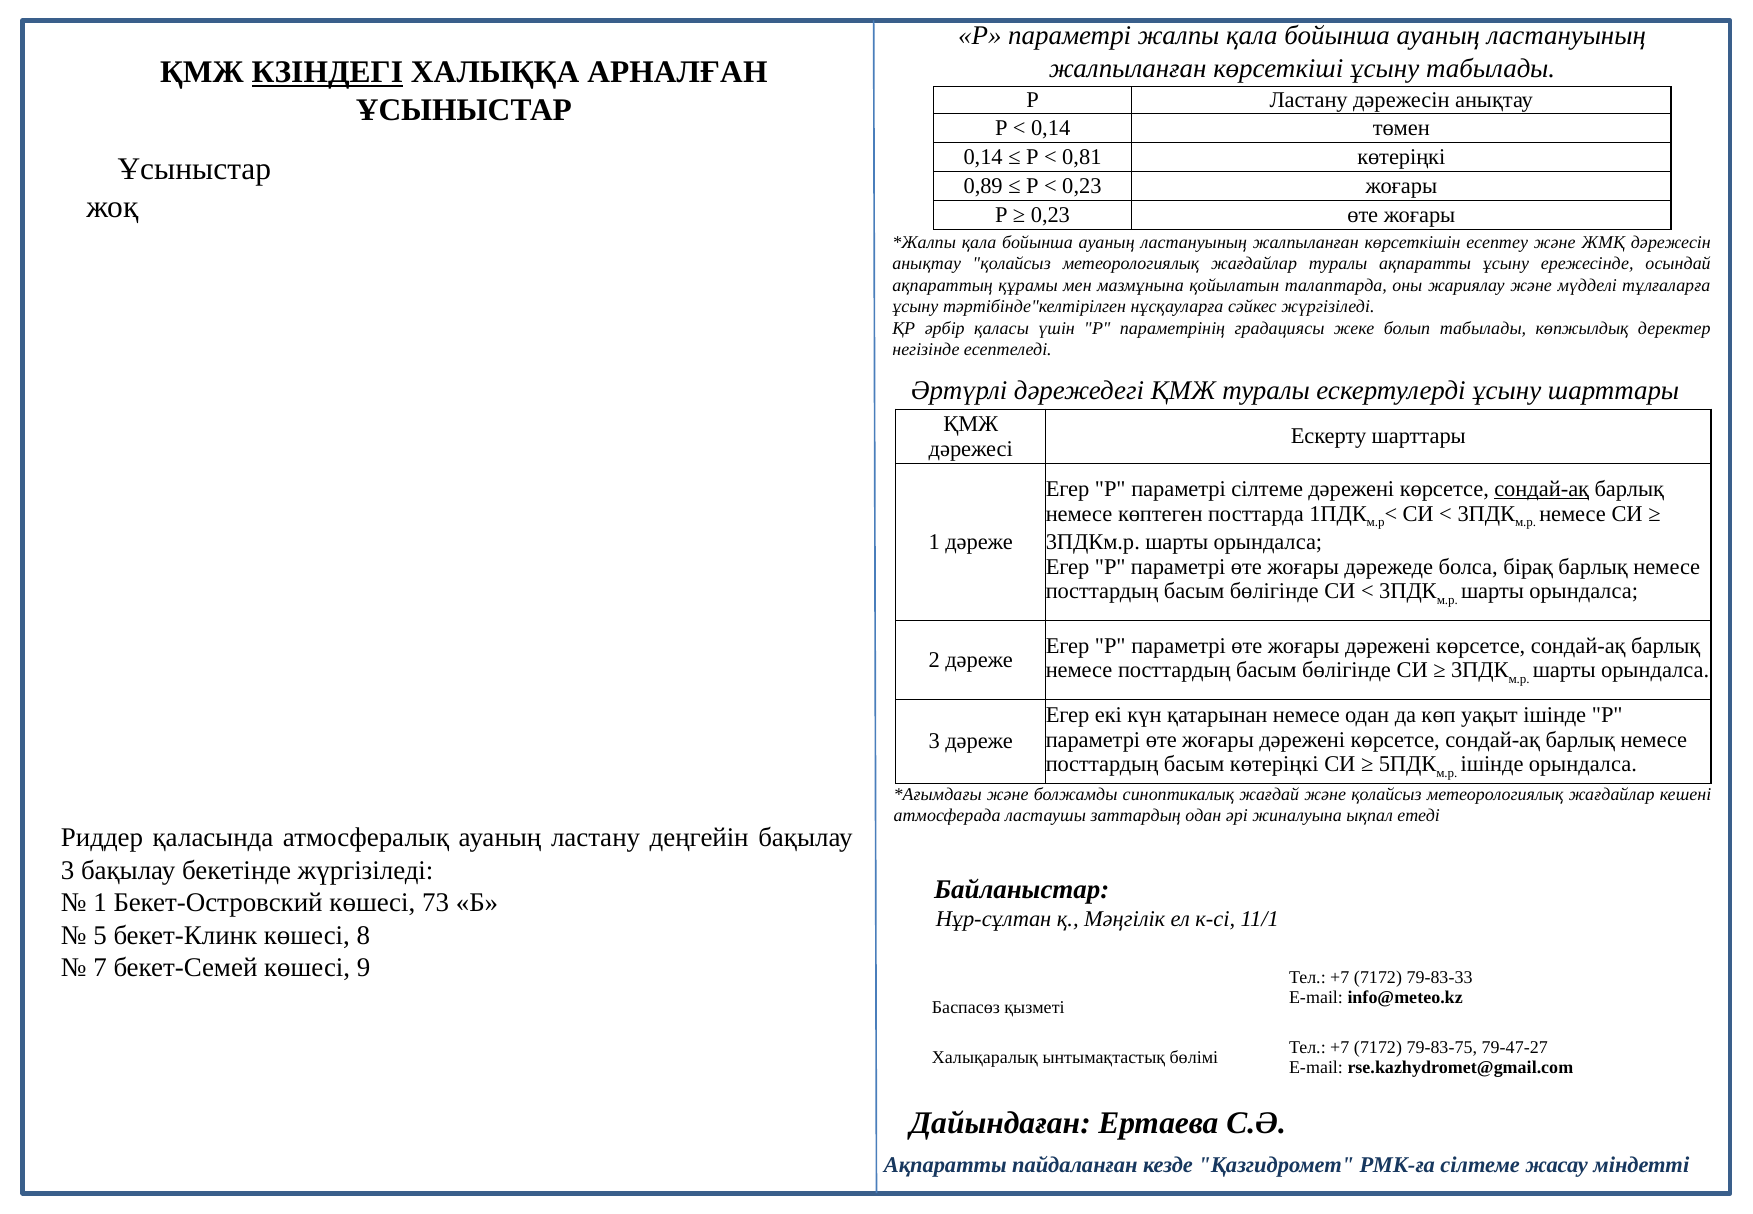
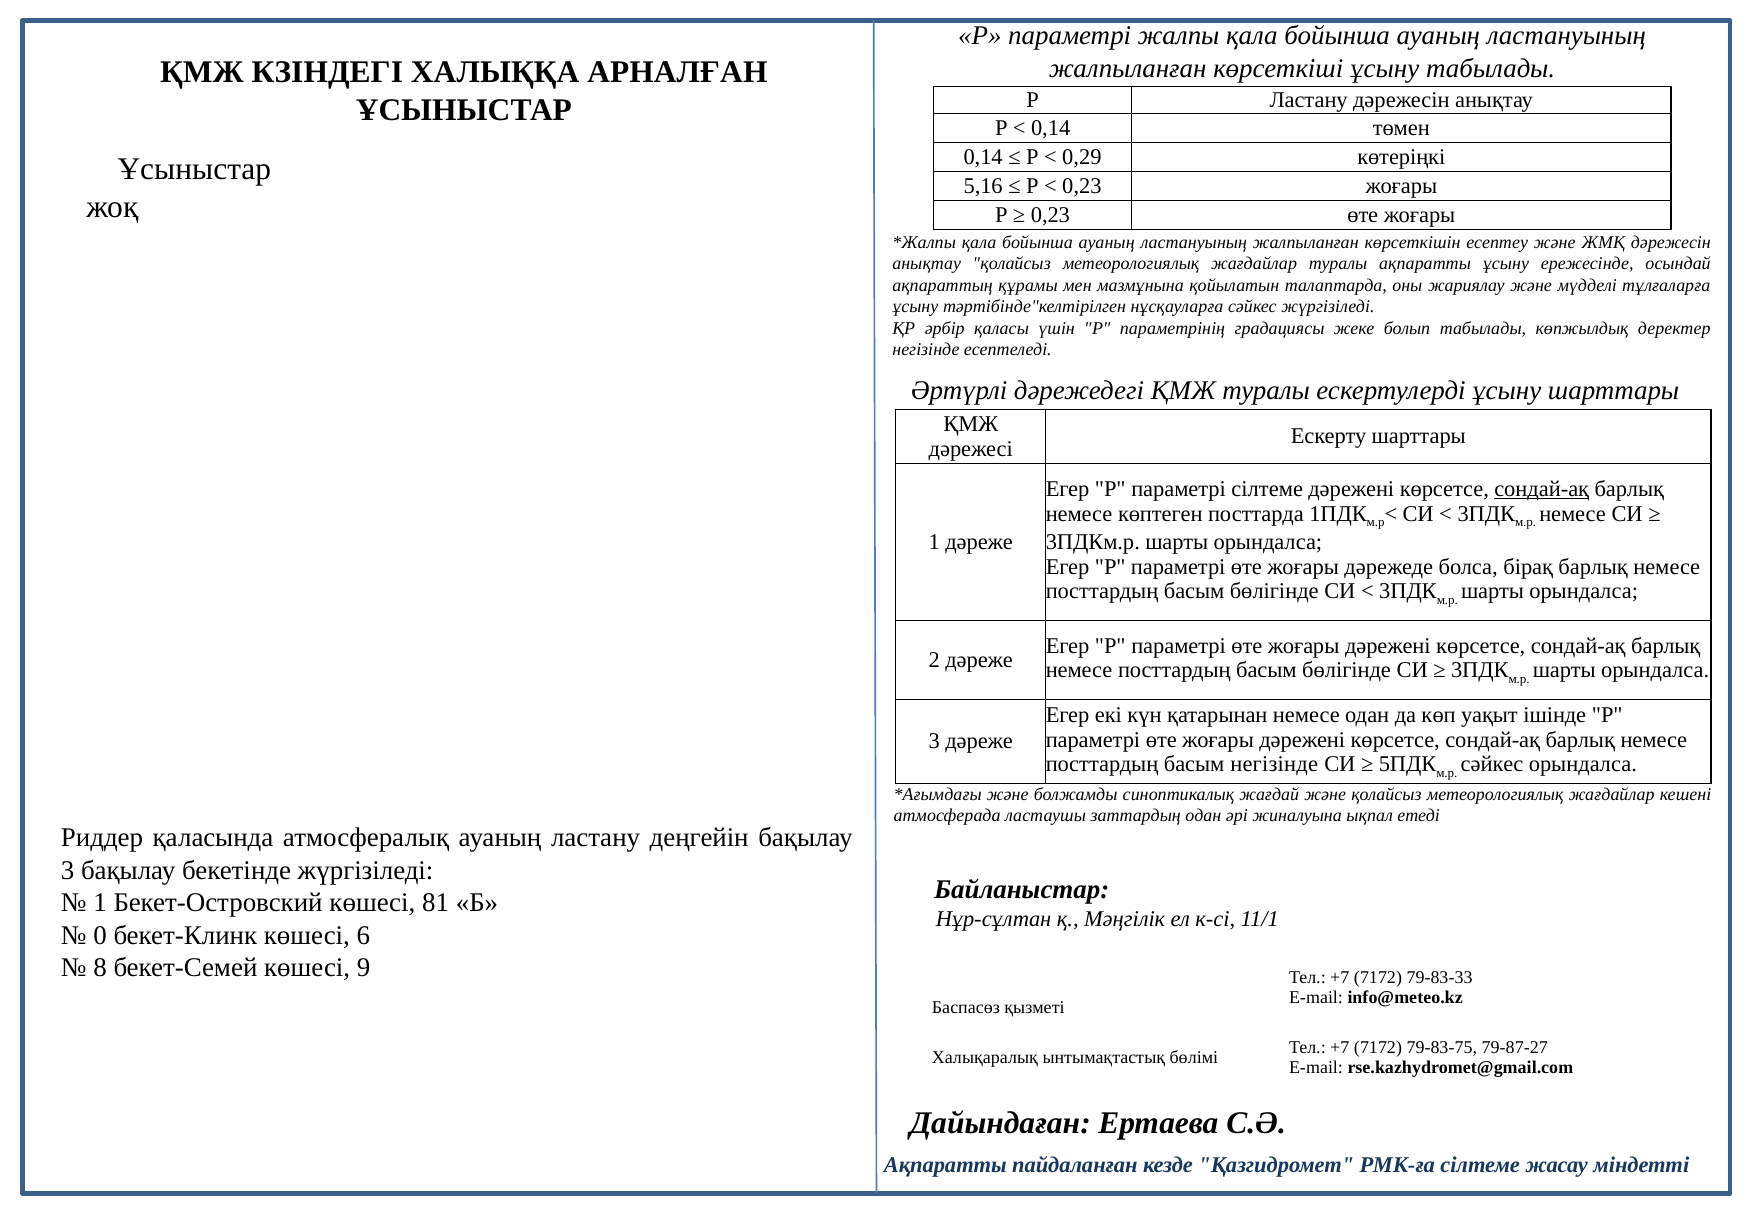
КЗІНДЕГІ underline: present -> none
0,81: 0,81 -> 0,29
0,89: 0,89 -> 5,16
басым көтеріңкі: көтеріңкі -> негізінде
ішінде at (1492, 764): ішінде -> сәйкес
73: 73 -> 81
5: 5 -> 0
8: 8 -> 6
7: 7 -> 8
79-47-27: 79-47-27 -> 79-87-27
